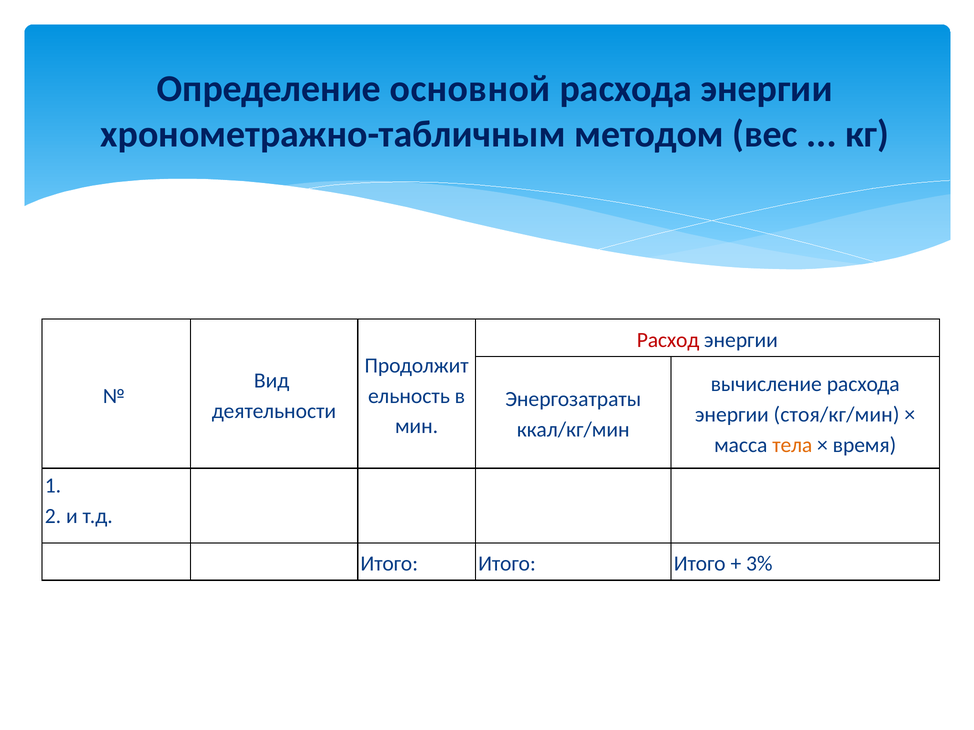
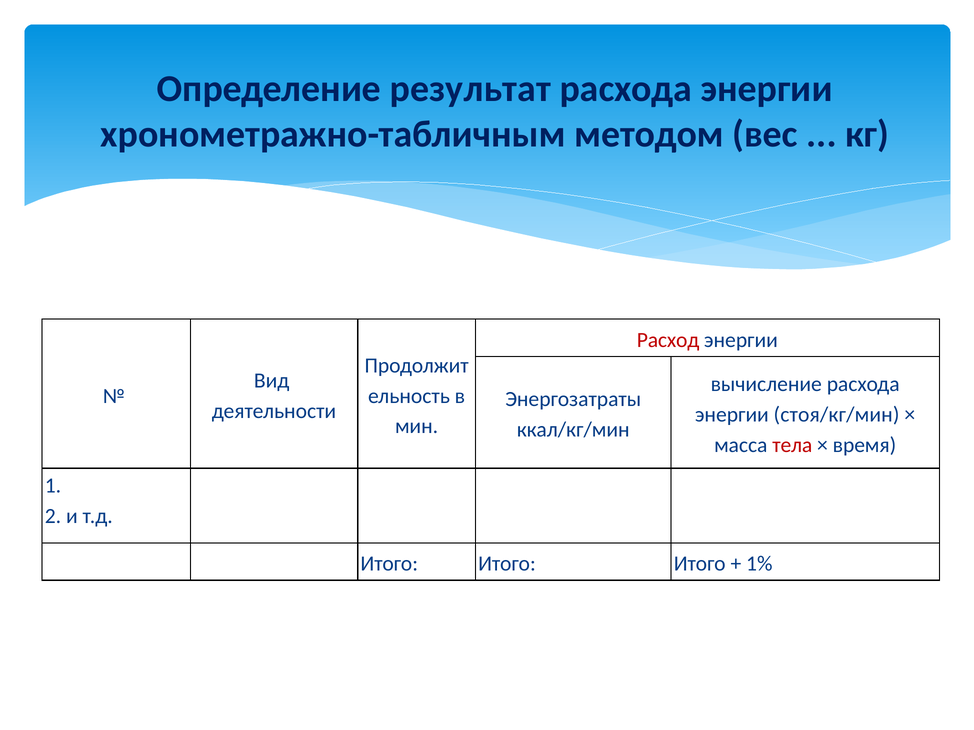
основной: основной -> результат
тела colour: orange -> red
3%: 3% -> 1%
